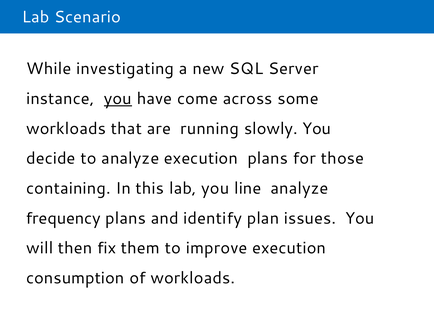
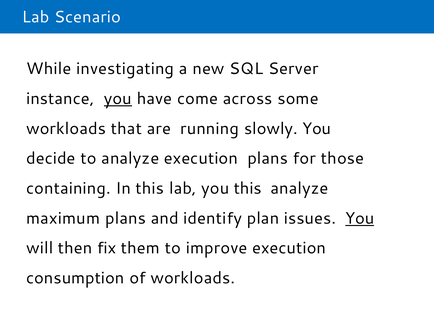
you line: line -> this
frequency: frequency -> maximum
You at (360, 218) underline: none -> present
